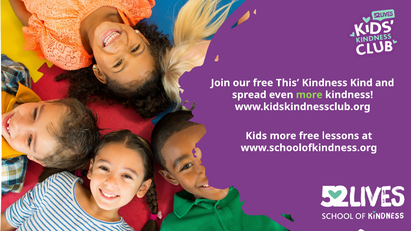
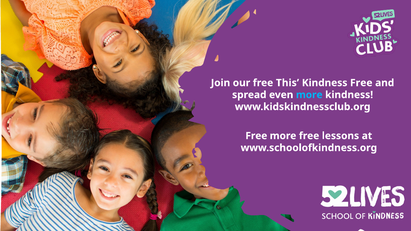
Kindness Kind: Kind -> Free
more at (309, 95) colour: light green -> light blue
Kids at (256, 136): Kids -> Free
